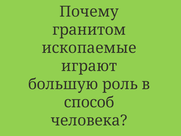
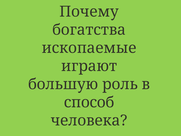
гранитом: гранитом -> богатства
